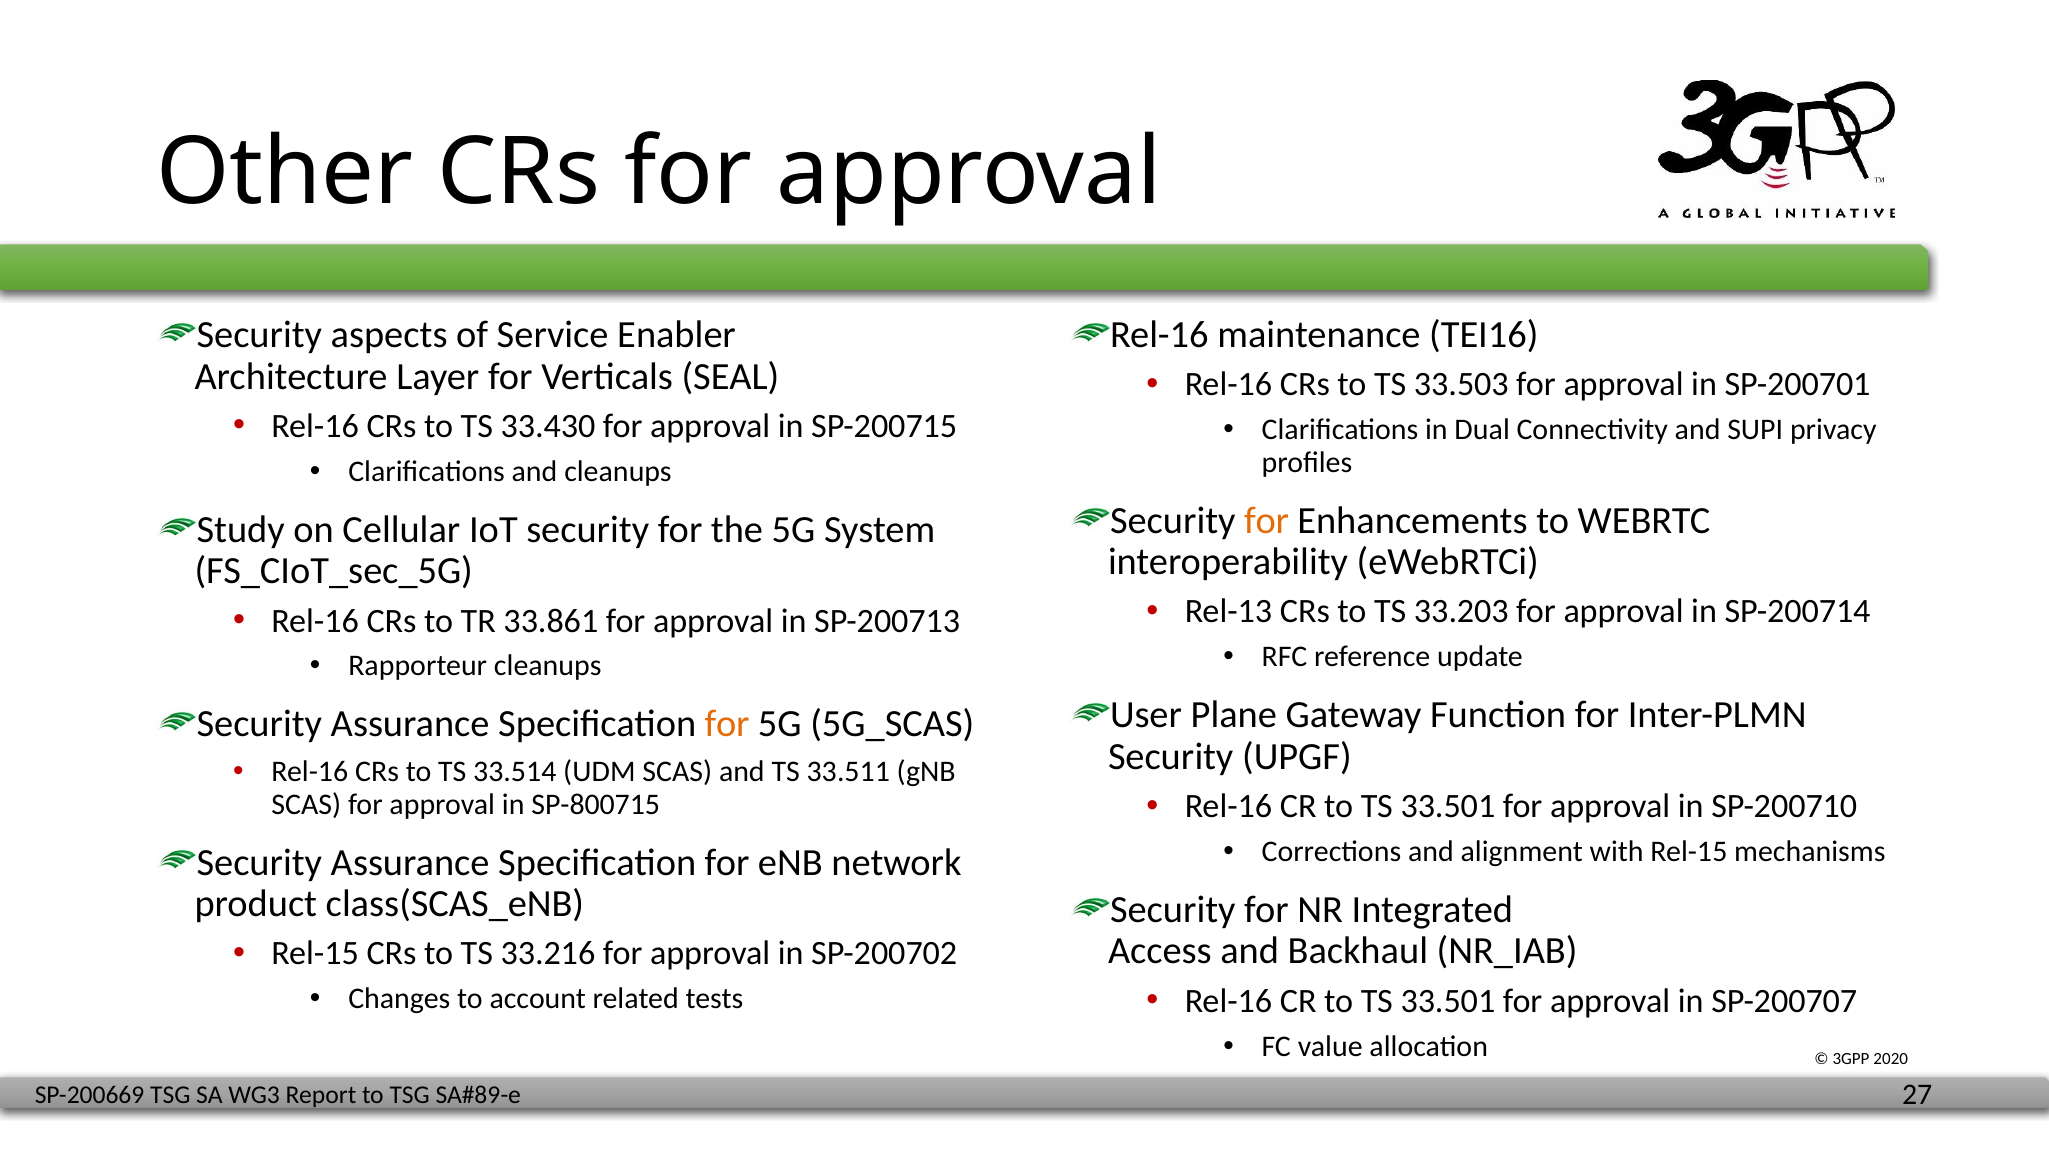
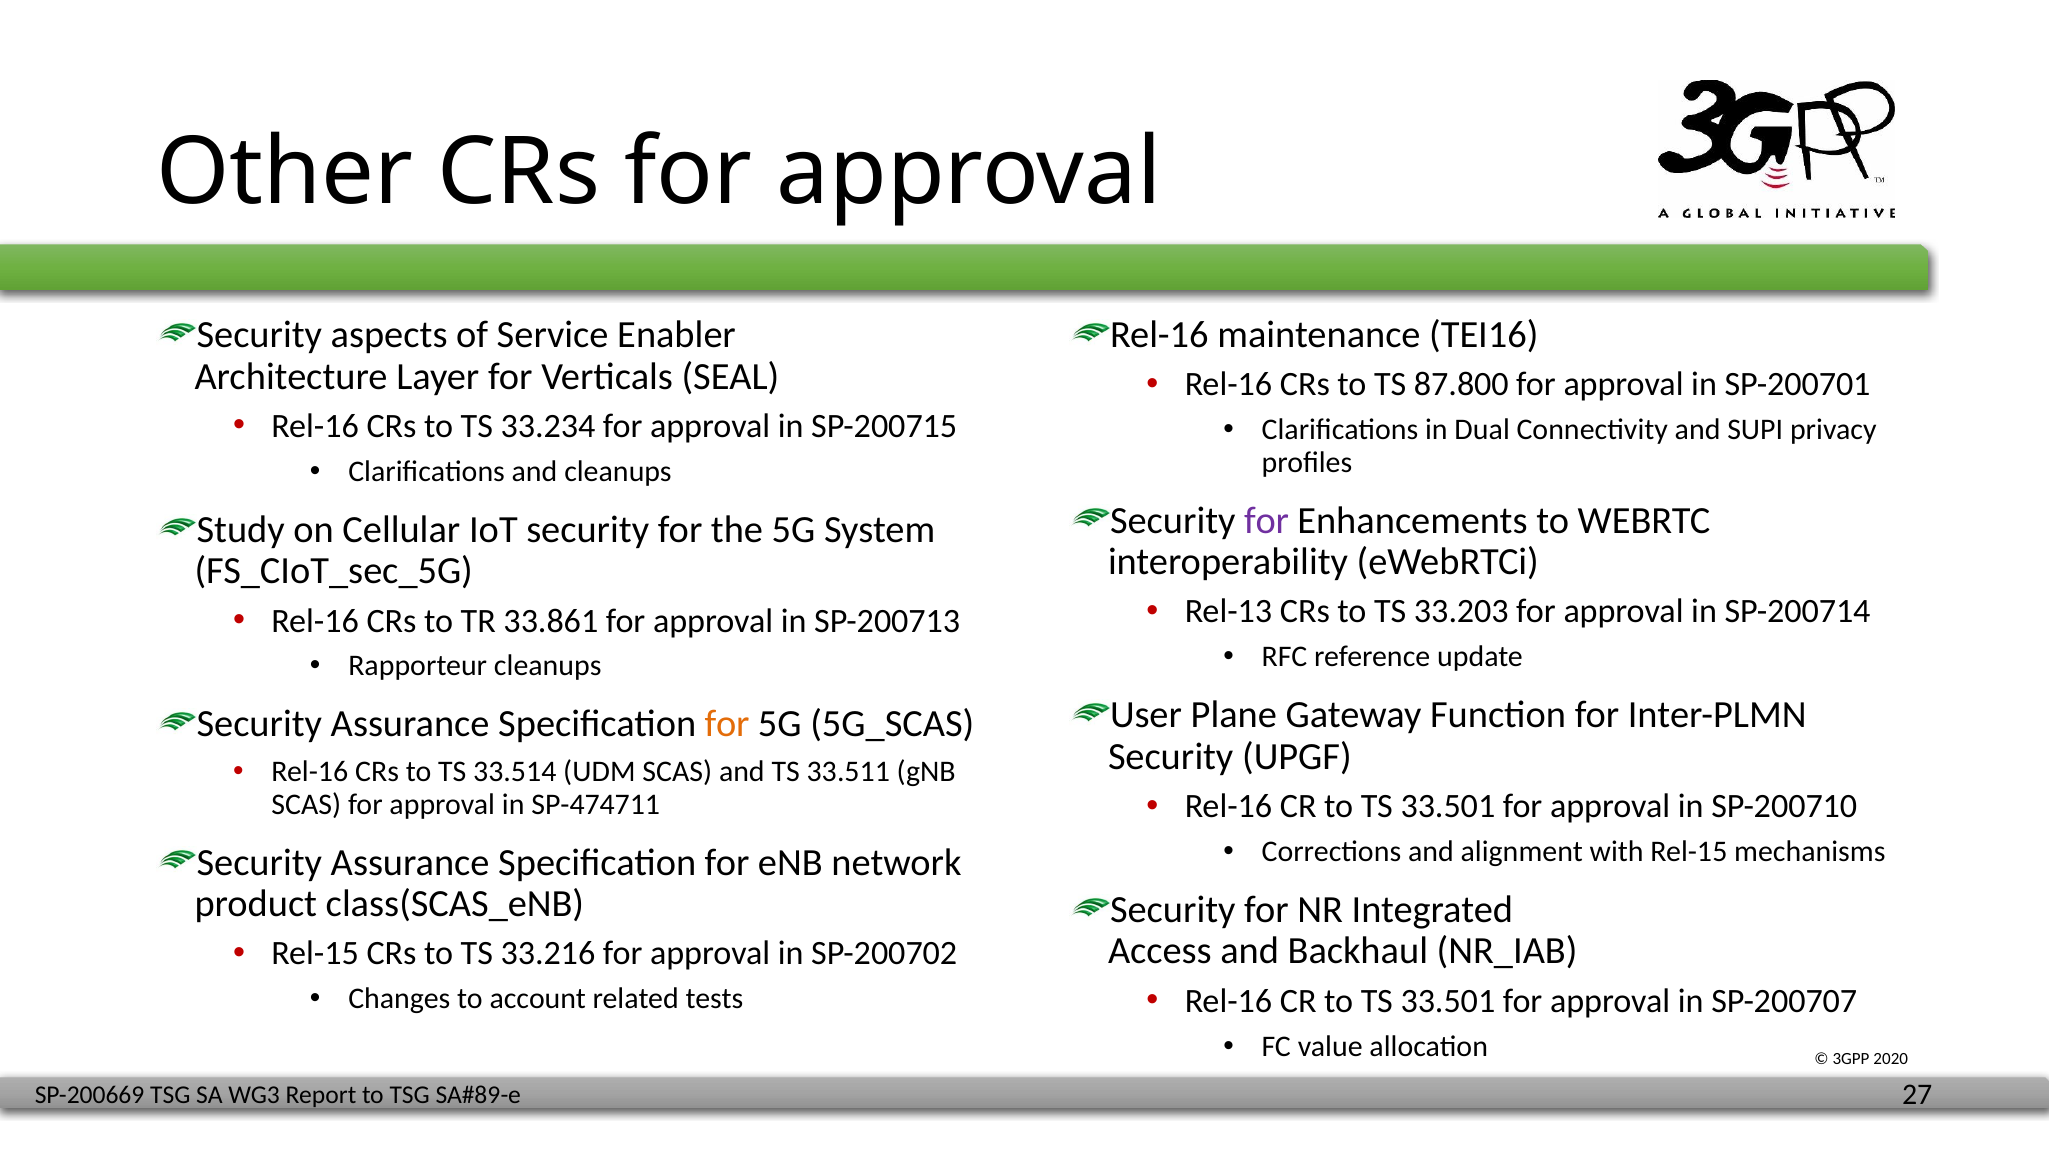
33.503: 33.503 -> 87.800
33.430: 33.430 -> 33.234
for at (1267, 521) colour: orange -> purple
SP-800715: SP-800715 -> SP-474711
